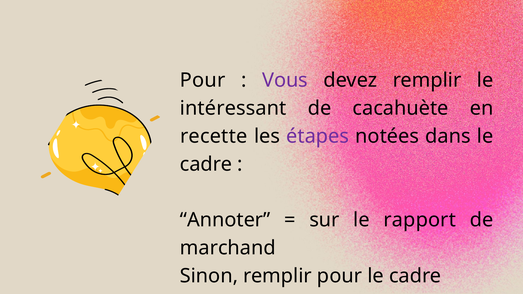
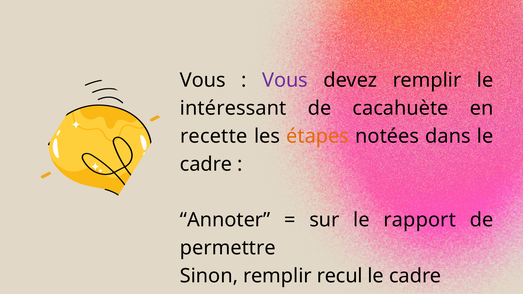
Pour at (203, 80): Pour -> Vous
étapes colour: purple -> orange
marchand: marchand -> permettre
remplir pour: pour -> recul
